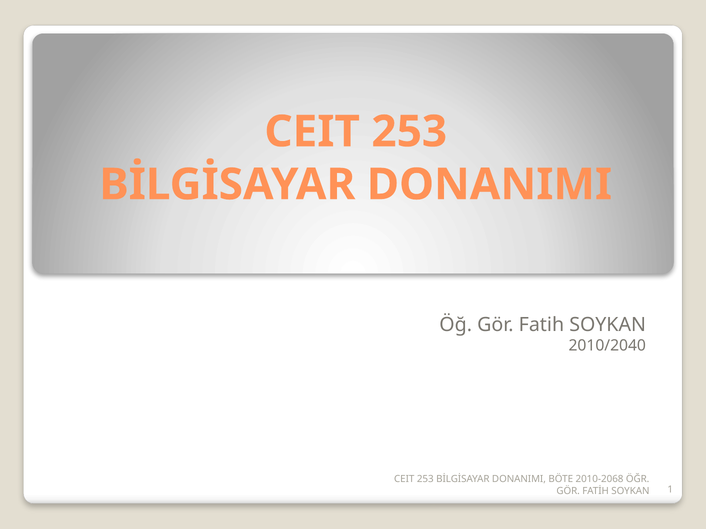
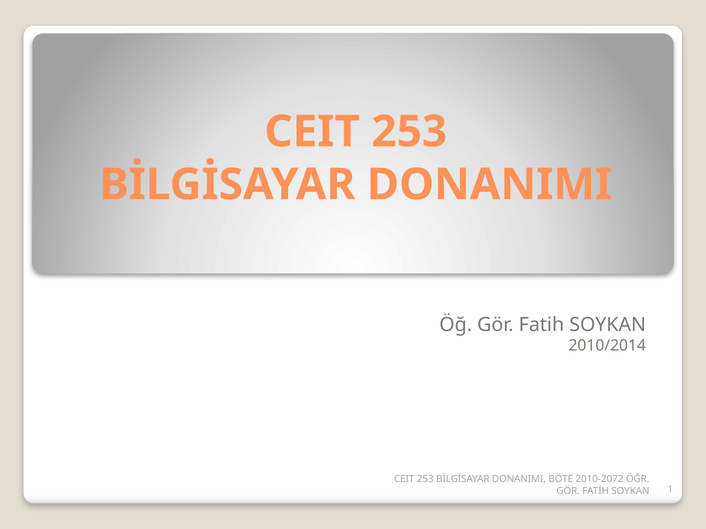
2010/2040: 2010/2040 -> 2010/2014
2010-2068: 2010-2068 -> 2010-2072
